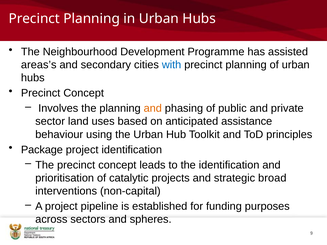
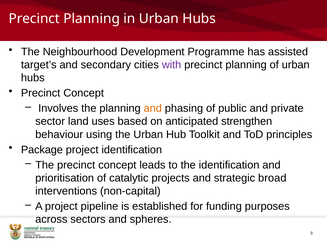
areas’s: areas’s -> target’s
with colour: blue -> purple
assistance: assistance -> strengthen
